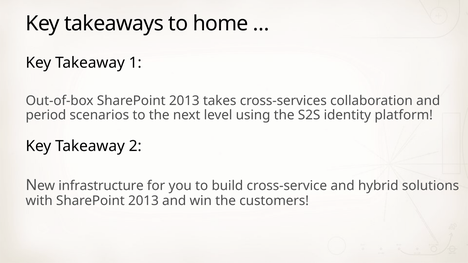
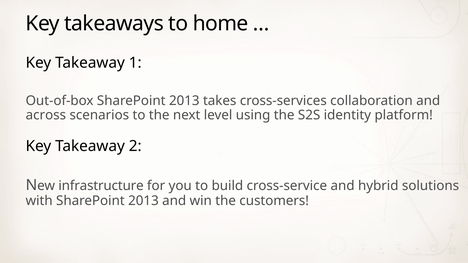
period: period -> across
